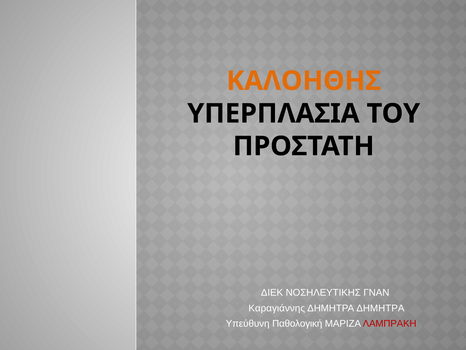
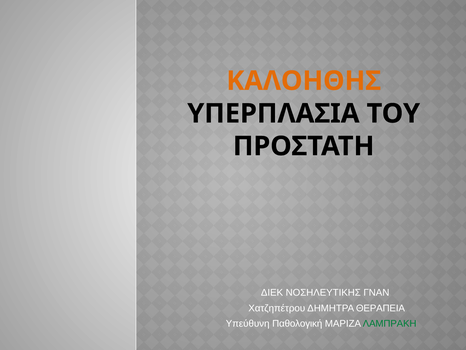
Καραγιάννης: Καραγιάννης -> Χατζηπέτρου
ΔΗΜΗΤΡΑ ΔΗΜΗΤΡΑ: ΔΗΜΗΤΡΑ -> ΘΕΡΑΠΕΙΑ
ΛΑΜΠΡΑΚΗ colour: red -> green
